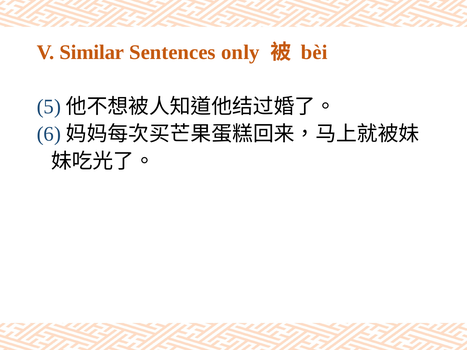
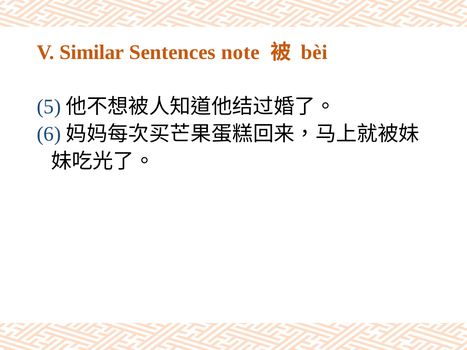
only: only -> note
